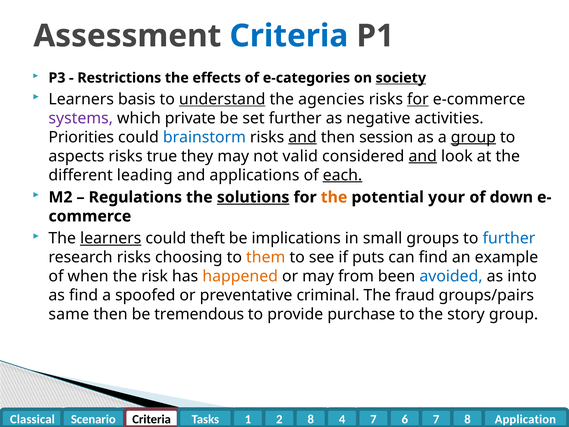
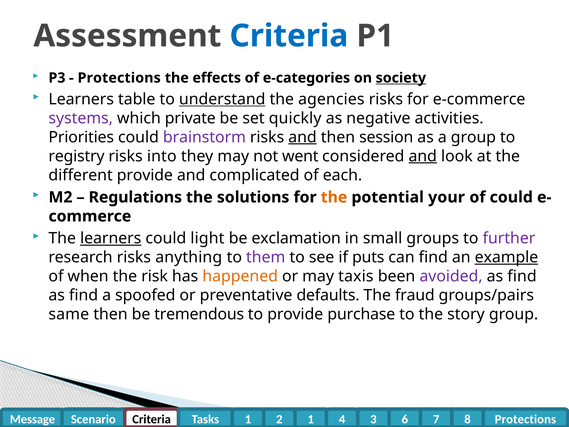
Restrictions at (119, 78): Restrictions -> Protections
basis: basis -> table
for at (418, 99) underline: present -> none
set further: further -> quickly
brainstorm colour: blue -> purple
group at (473, 137) underline: present -> none
aspects: aspects -> registry
true: true -> into
valid: valid -> went
different leading: leading -> provide
applications: applications -> complicated
each underline: present -> none
solutions underline: present -> none
of down: down -> could
theft: theft -> light
implications: implications -> exclamation
further at (509, 238) colour: blue -> purple
choosing: choosing -> anything
them colour: orange -> purple
example underline: none -> present
from: from -> taxis
avoided colour: blue -> purple
into at (522, 276): into -> find
criminal: criminal -> defaults
2 8: 8 -> 1
7 at (373, 419): 7 -> 3
Classical: Classical -> Message
Application at (525, 419): Application -> Protections
